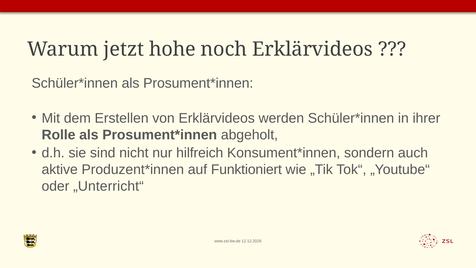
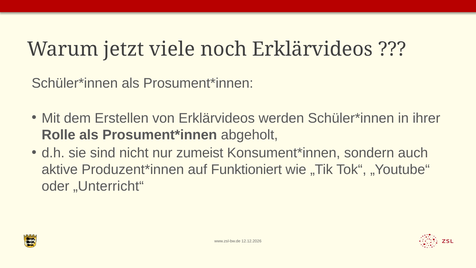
hohe: hohe -> viele
hilfreich: hilfreich -> zumeist
